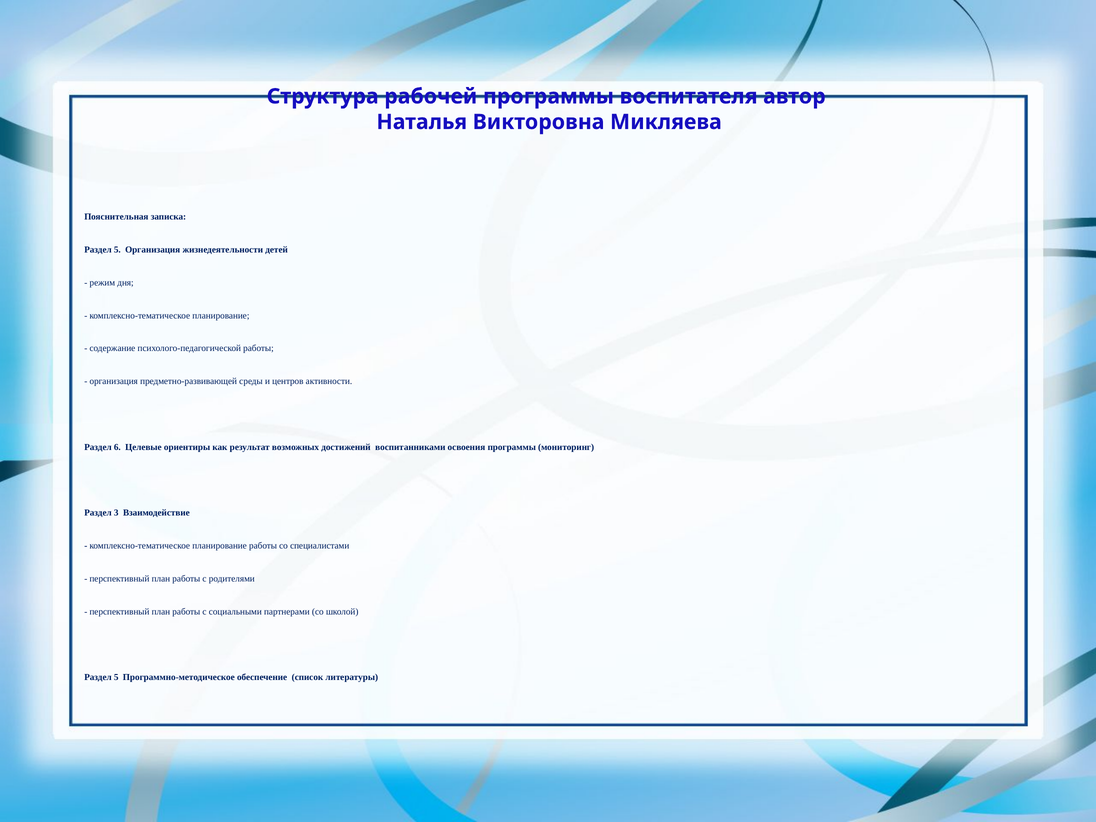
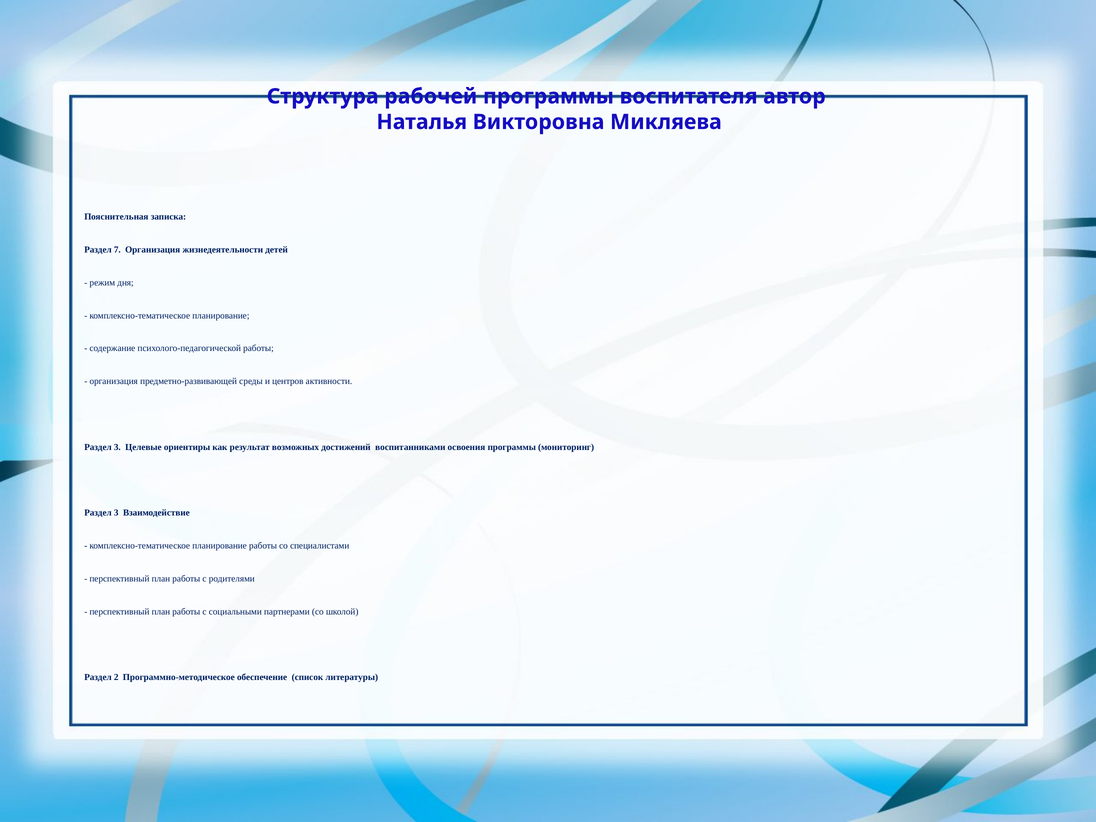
5 at (117, 250): 5 -> 7
6 at (117, 447): 6 -> 3
5 at (116, 677): 5 -> 2
